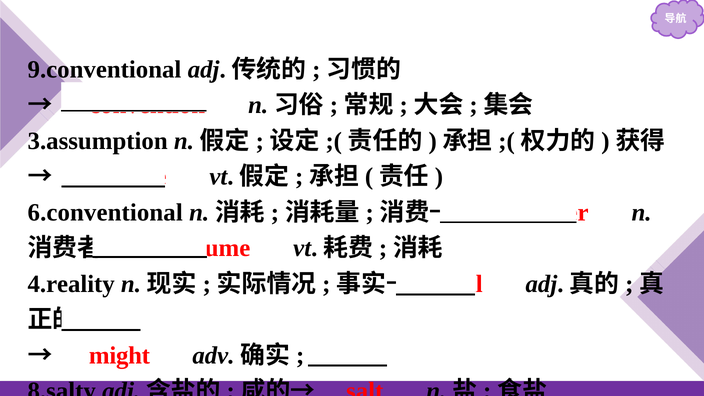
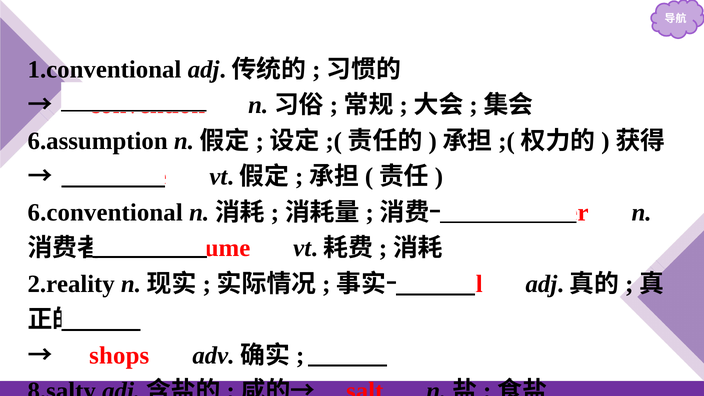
9.conventional: 9.conventional -> 1.conventional
3.assumption: 3.assumption -> 6.assumption
4.reality: 4.reality -> 2.reality
might: might -> shops
